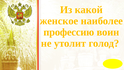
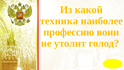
женское: женское -> техника
